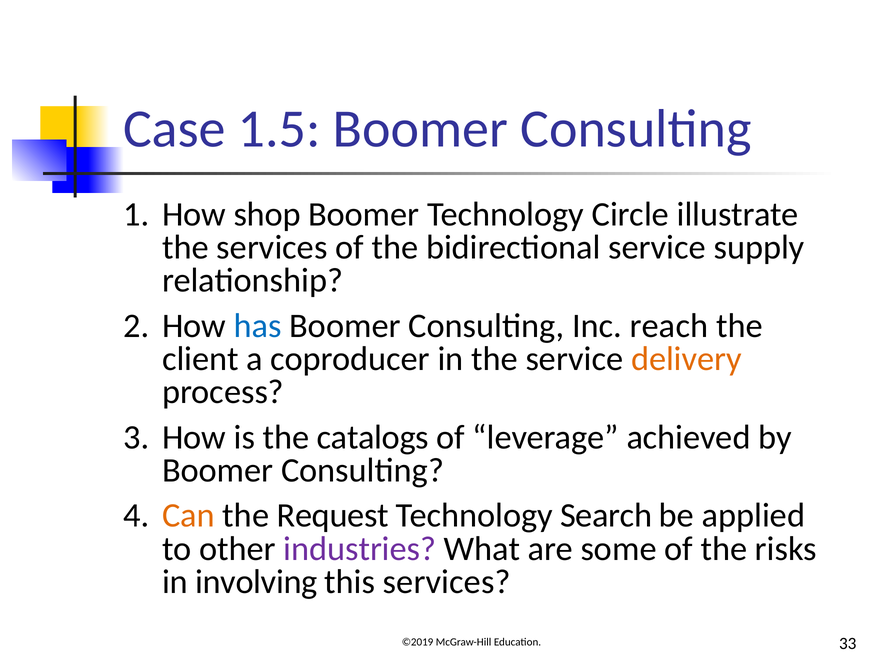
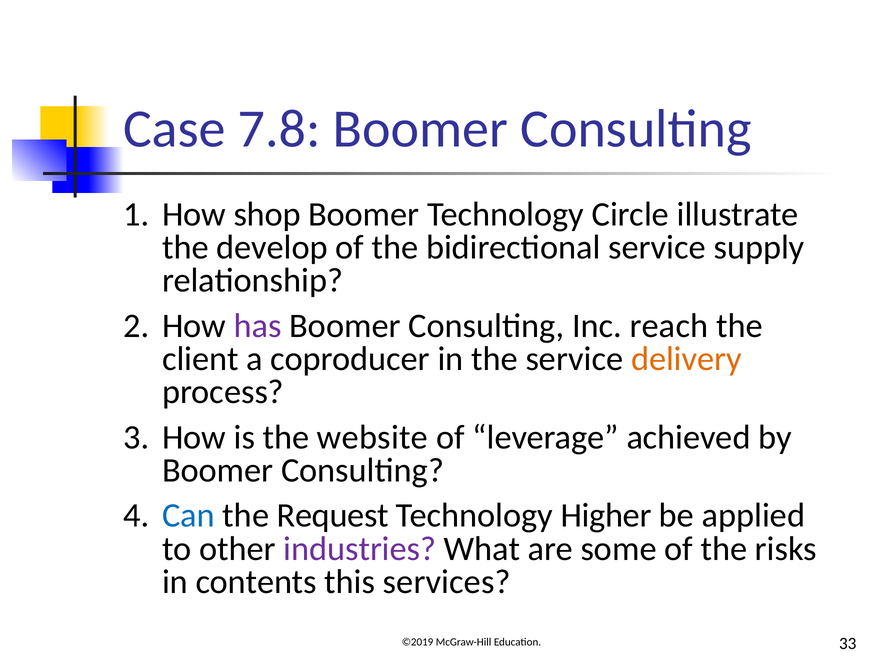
1.5: 1.5 -> 7.8
the services: services -> develop
has colour: blue -> purple
catalogs: catalogs -> website
Can colour: orange -> blue
Search: Search -> Higher
involving: involving -> contents
